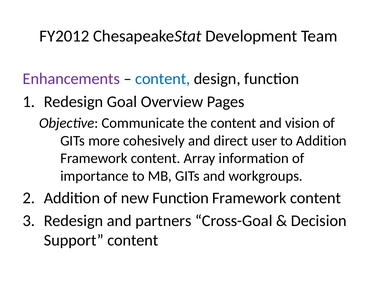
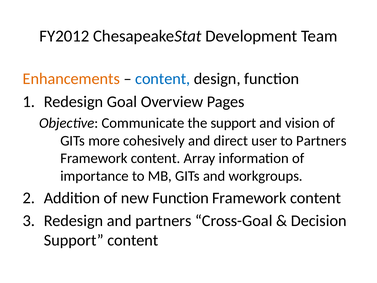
Enhancements colour: purple -> orange
the content: content -> support
to Addition: Addition -> Partners
